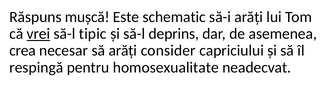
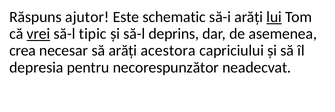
mușcă: mușcă -> ajutor
lui underline: none -> present
consider: consider -> acestora
respingă: respingă -> depresia
homosexualitate: homosexualitate -> necorespunzător
